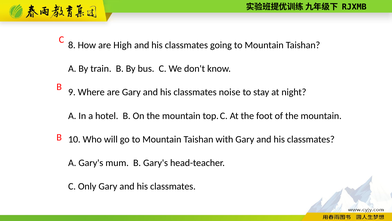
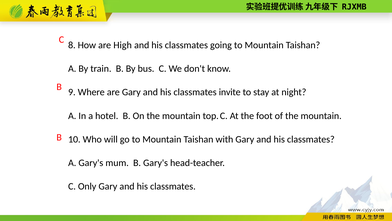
noise: noise -> invite
